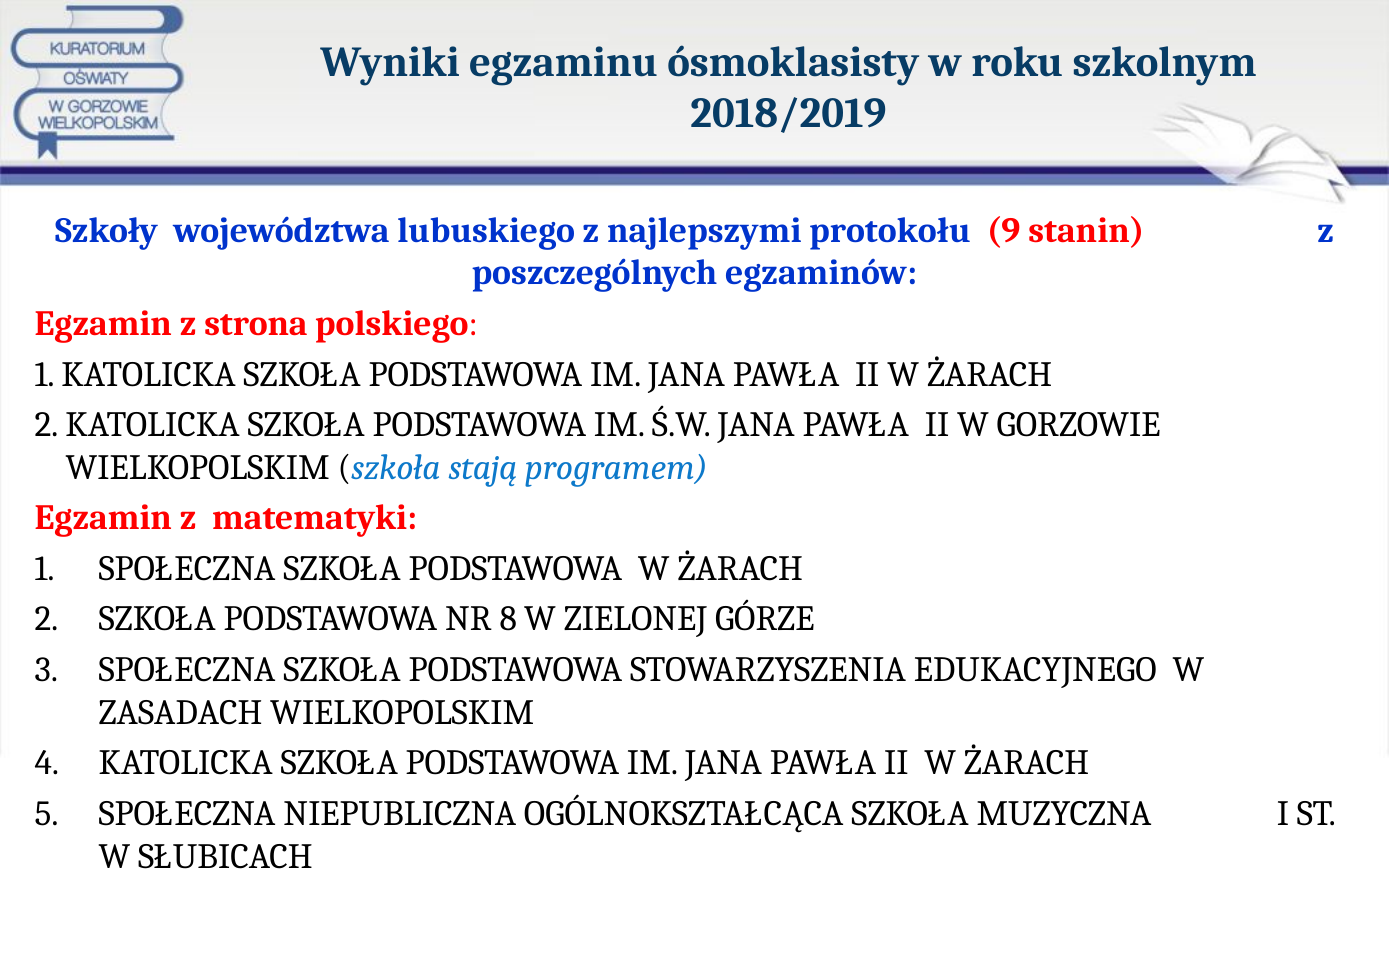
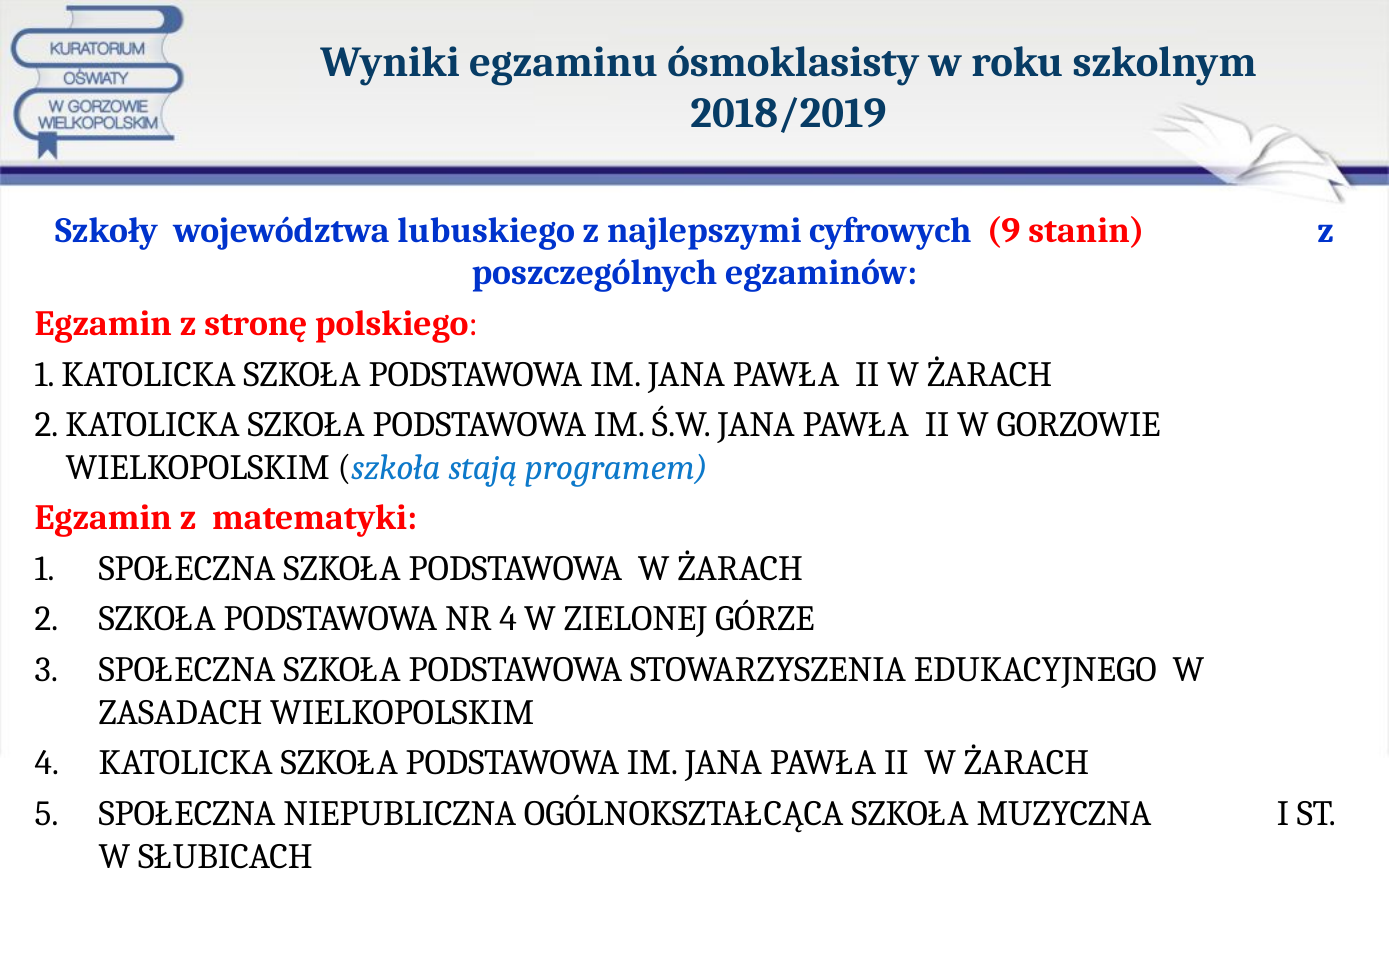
protokołu: protokołu -> cyfrowych
strona: strona -> stronę
NR 8: 8 -> 4
